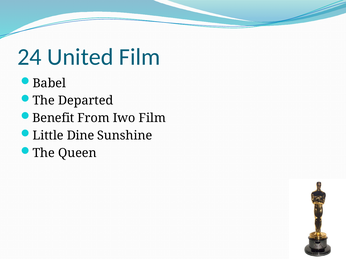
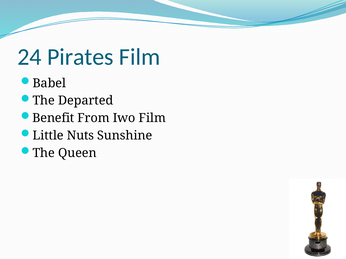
United: United -> Pirates
Dine: Dine -> Nuts
